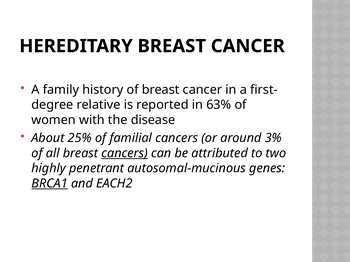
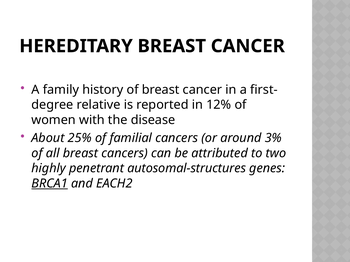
63%: 63% -> 12%
cancers at (125, 153) underline: present -> none
autosomal-mucinous: autosomal-mucinous -> autosomal-structures
